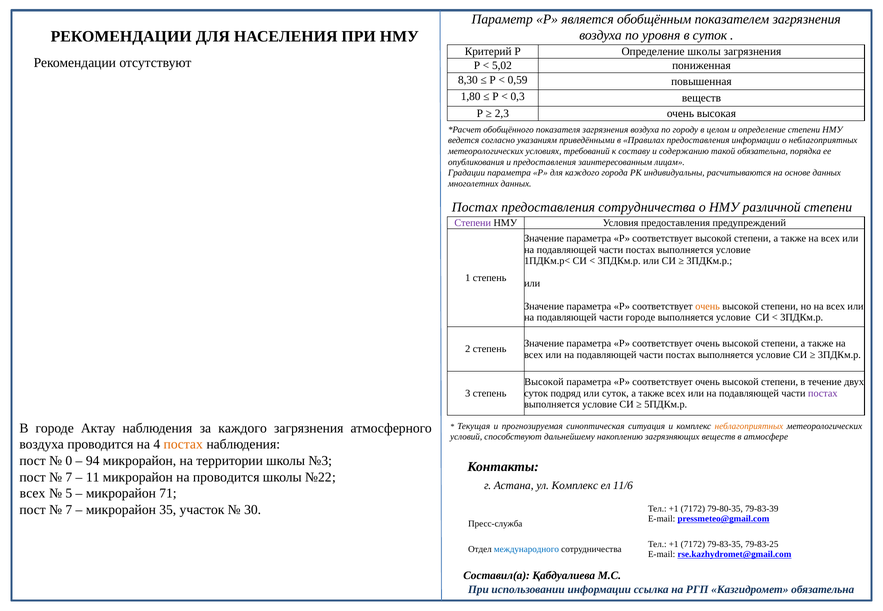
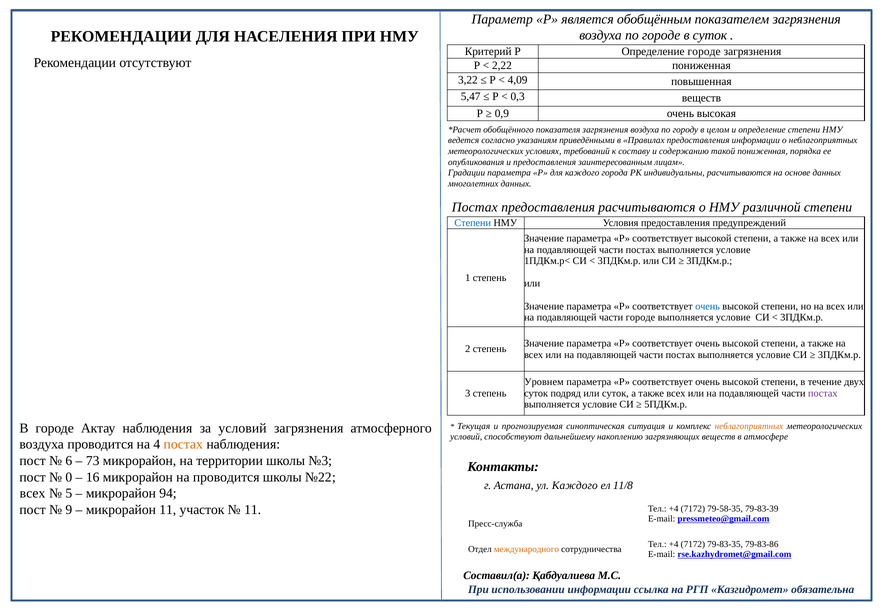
по уровня: уровня -> городе
Определение школы: школы -> городе
5,02: 5,02 -> 2,22
8,30: 8,30 -> 3,22
0,59: 0,59 -> 4,09
1,80: 1,80 -> 5,47
2,3: 2,3 -> 0,9
такой обязательна: обязательна -> пониженная
предоставления сотрудничества: сотрудничества -> расчитываются
Степени at (473, 223) colour: purple -> blue
очень at (708, 306) colour: orange -> blue
Высокой at (544, 382): Высокой -> Уровнем
за каждого: каждого -> условий
0: 0 -> 6
94: 94 -> 73
7 at (69, 477): 7 -> 0
11: 11 -> 16
ул Комплекс: Комплекс -> Каждого
11/6: 11/6 -> 11/8
71: 71 -> 94
7 at (69, 510): 7 -> 9
микрорайон 35: 35 -> 11
30 at (253, 510): 30 -> 11
+1 at (674, 509): +1 -> +4
79-80-35: 79-80-35 -> 79-58-35
+1 at (674, 544): +1 -> +4
79-83-25: 79-83-25 -> 79-83-86
международного colour: blue -> orange
